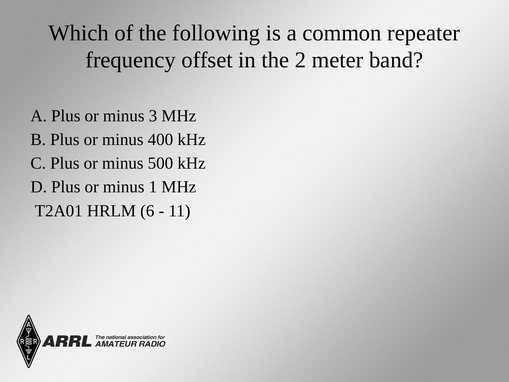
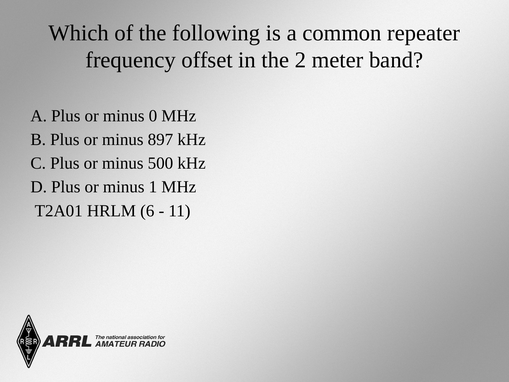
3: 3 -> 0
400: 400 -> 897
